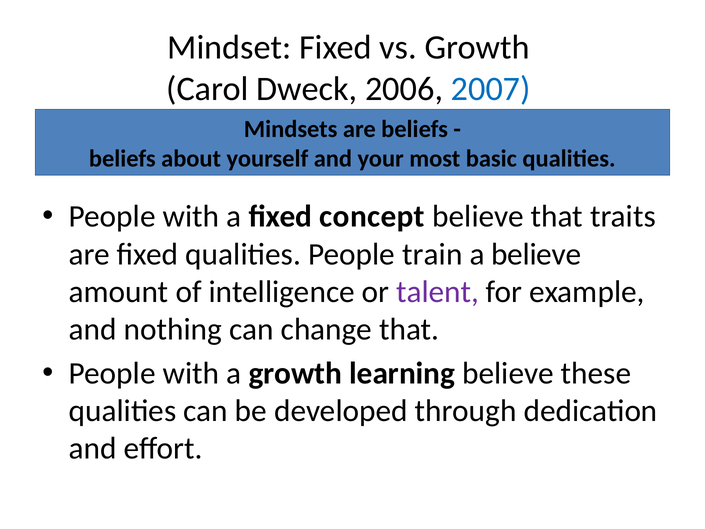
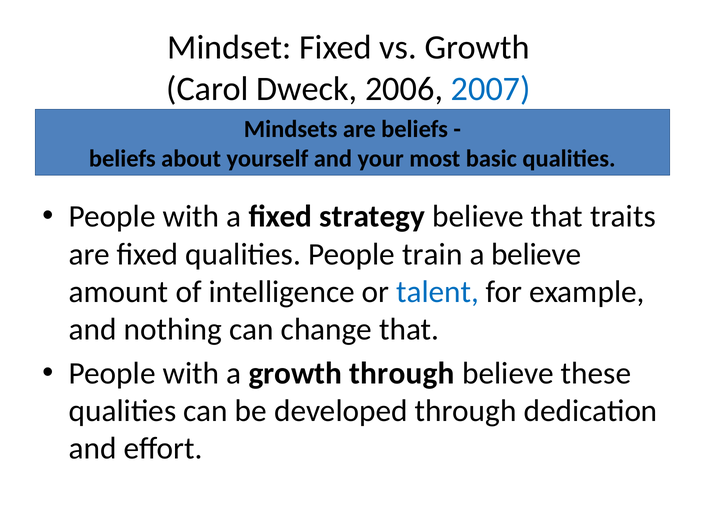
concept: concept -> strategy
talent colour: purple -> blue
growth learning: learning -> through
